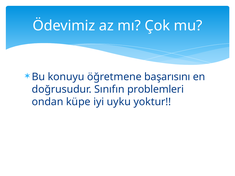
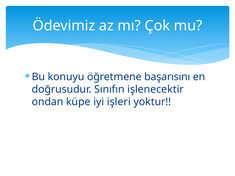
problemleri: problemleri -> işlenecektir
uyku: uyku -> işleri
